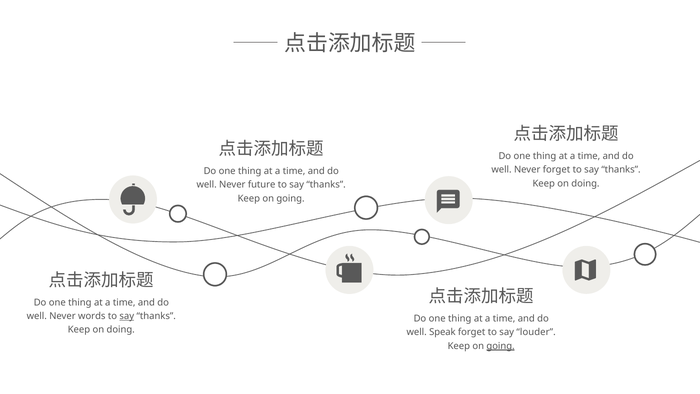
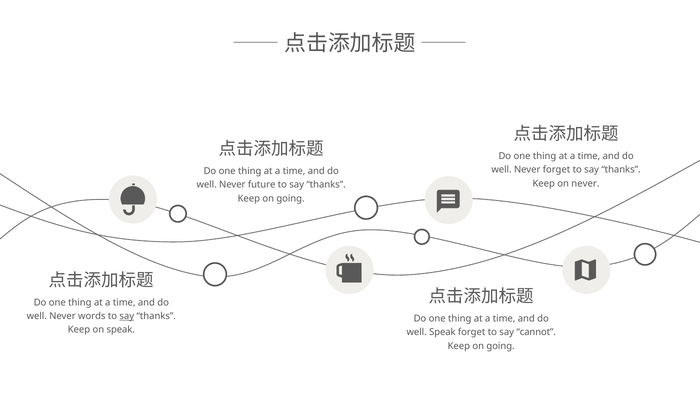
doing at (585, 183): doing -> never
doing at (121, 330): doing -> speak
louder: louder -> cannot
going at (501, 346) underline: present -> none
